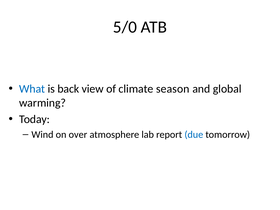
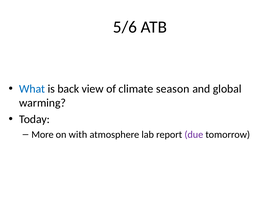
5/0: 5/0 -> 5/6
Wind: Wind -> More
over: over -> with
due colour: blue -> purple
